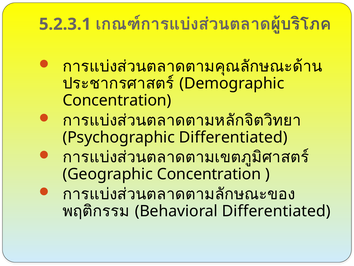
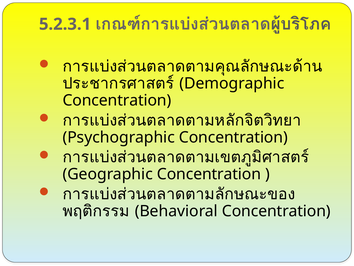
Psychographic Differentiated: Differentiated -> Concentration
Behavioral Differentiated: Differentiated -> Concentration
